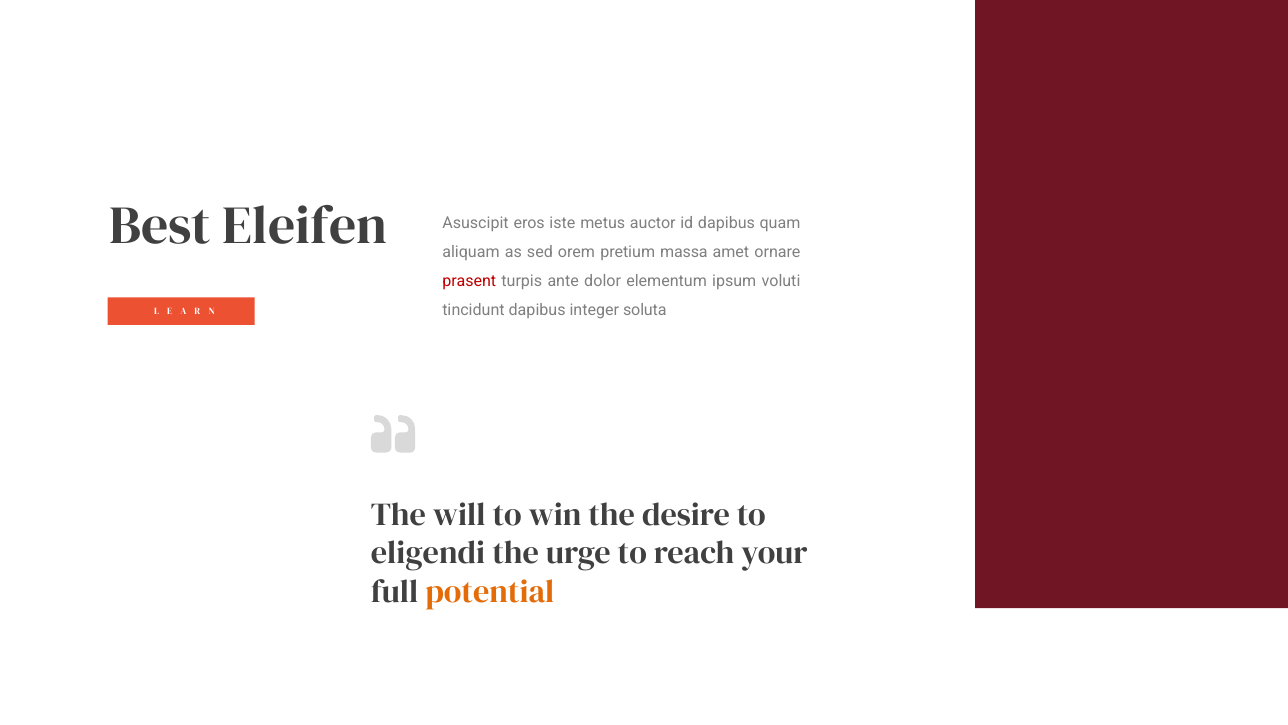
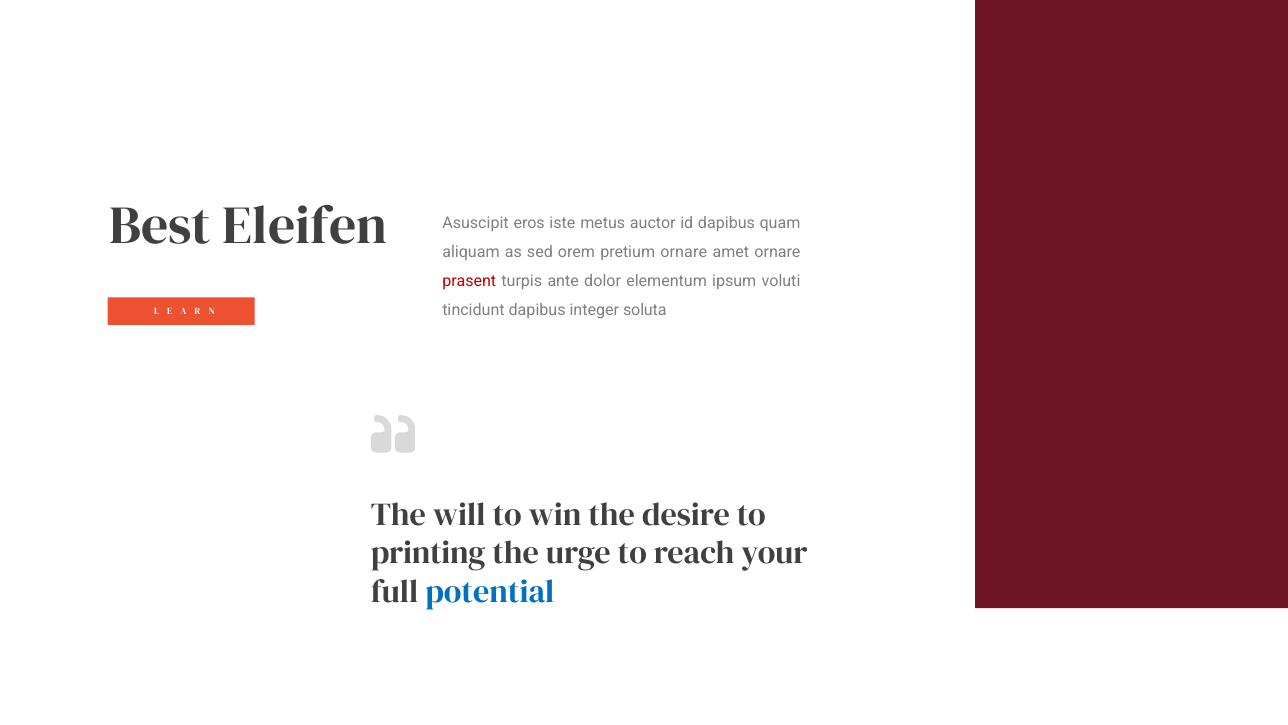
pretium massa: massa -> ornare
eligendi: eligendi -> printing
potential colour: orange -> blue
